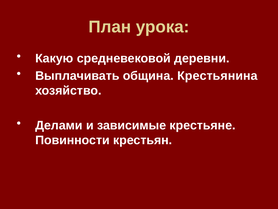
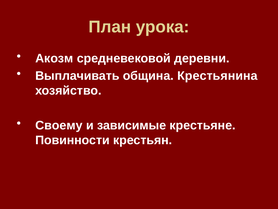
Какую: Какую -> Акозм
Делами: Делами -> Своему
